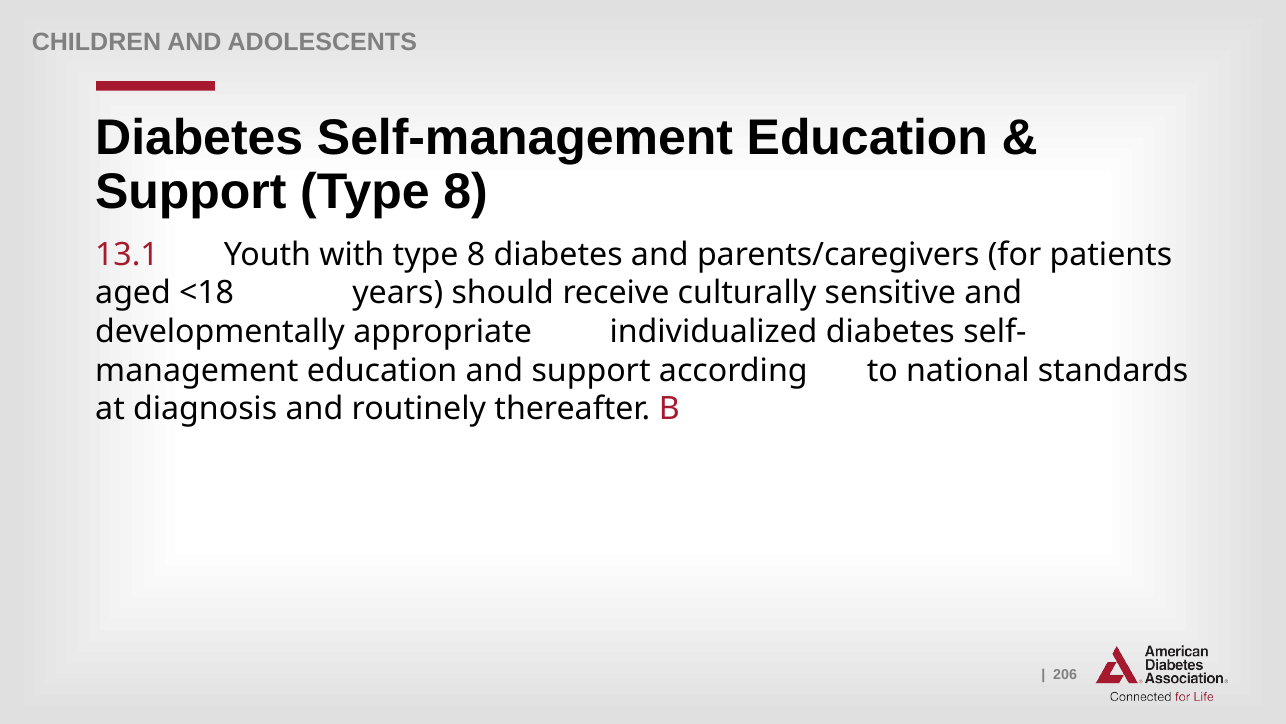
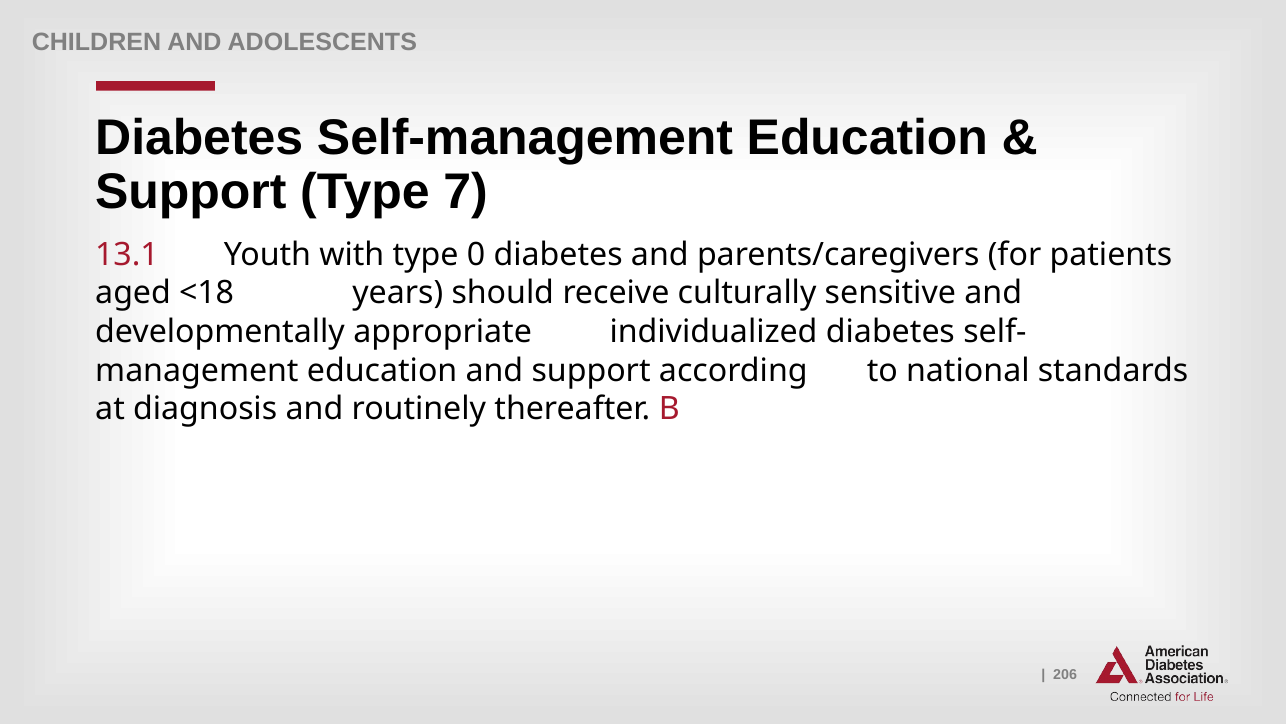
Support Type 8: 8 -> 7
with type 8: 8 -> 0
